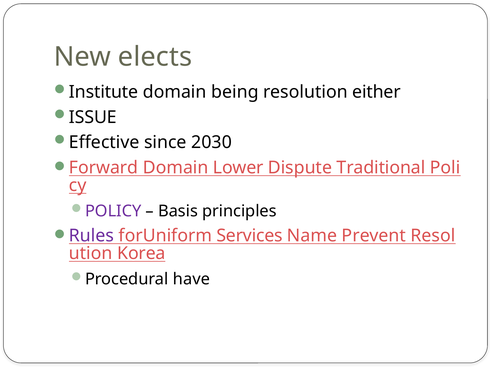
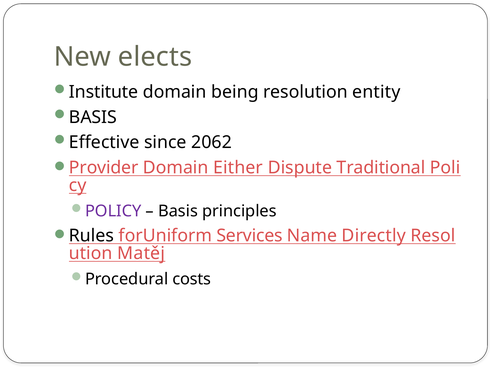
either: either -> entity
ISSUE at (93, 117): ISSUE -> BASIS
2030: 2030 -> 2062
Forward: Forward -> Provider
Lower: Lower -> Either
Rules colour: purple -> black
Prevent: Prevent -> Directly
Korea: Korea -> Matěj
have: have -> costs
